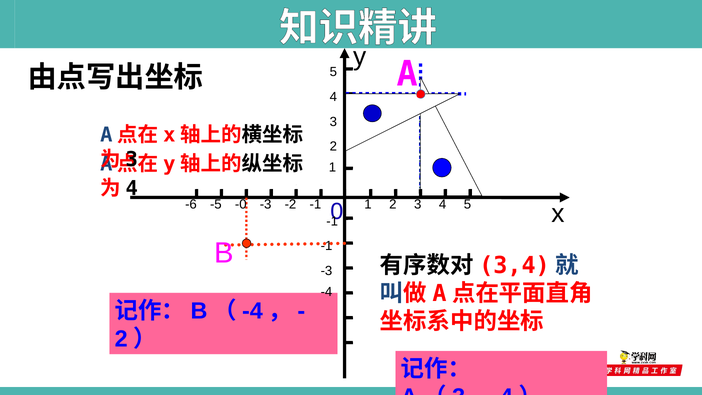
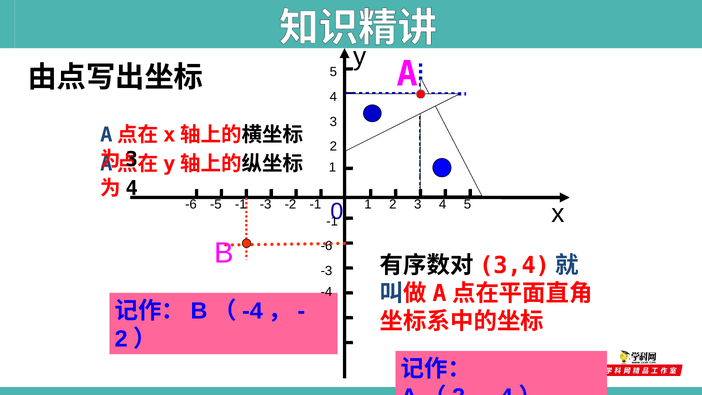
-0 at (241, 205): -0 -> -1
-1 at (326, 246): -1 -> -6
